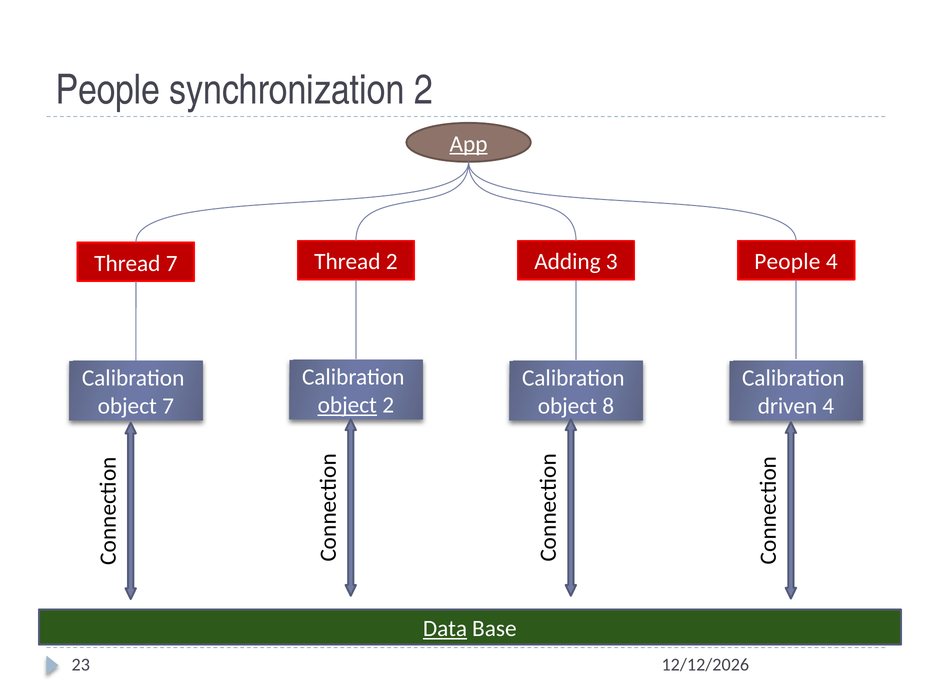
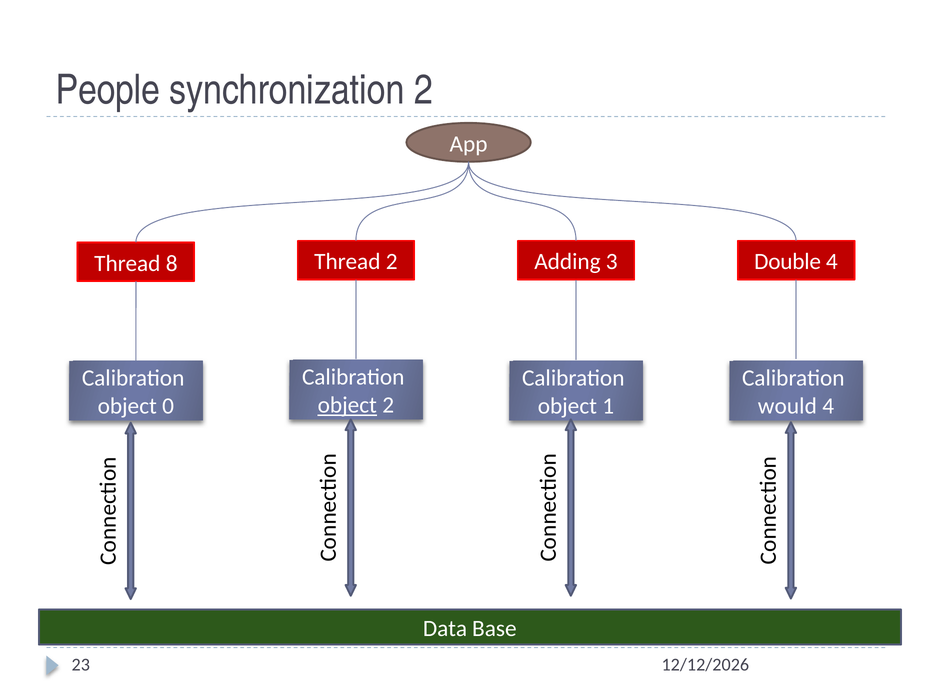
App underline: present -> none
Thread 7: 7 -> 8
3 People: People -> Double
object 7: 7 -> 0
8: 8 -> 1
driven: driven -> would
Data underline: present -> none
